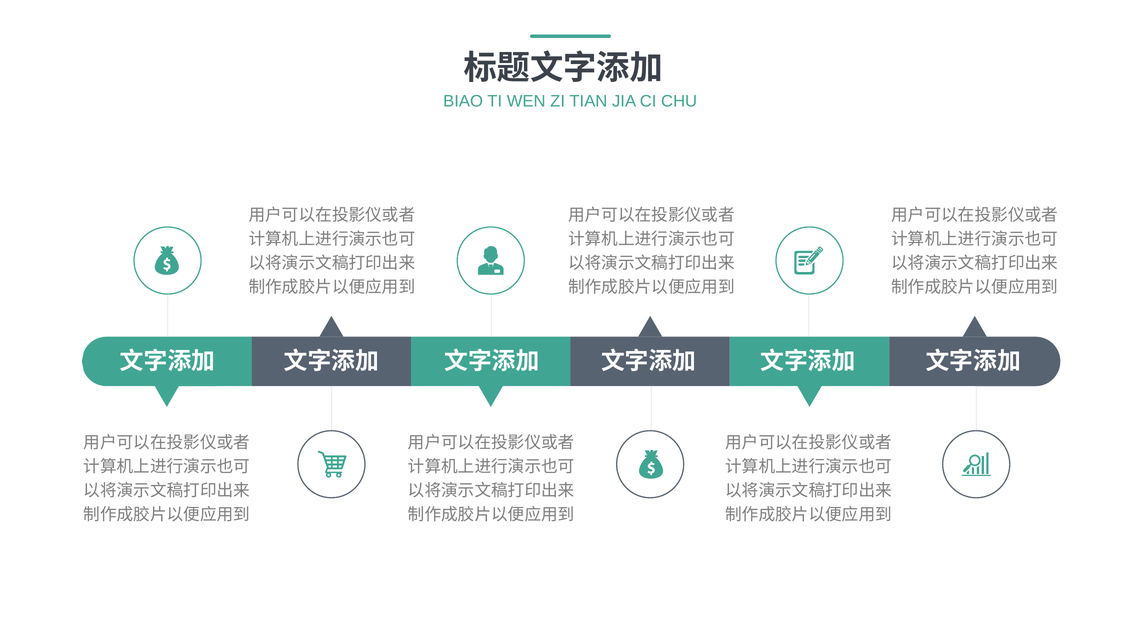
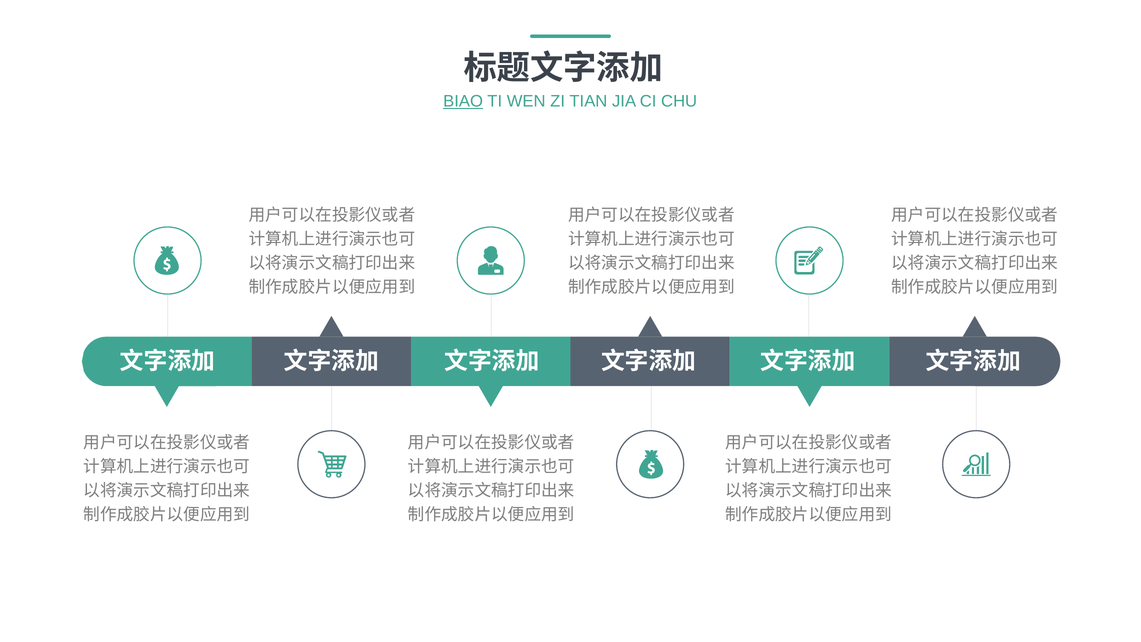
BIAO underline: none -> present
